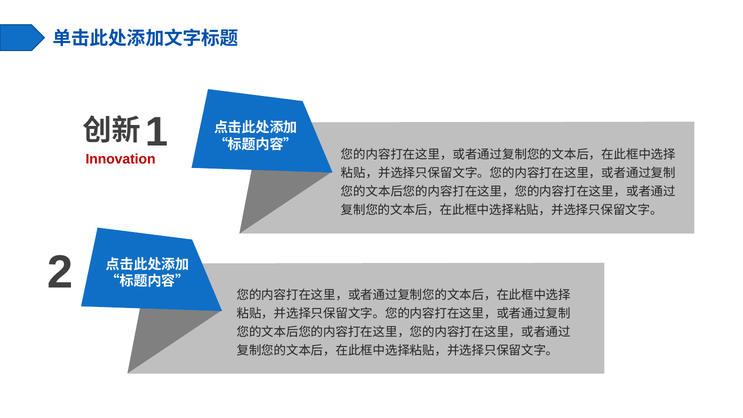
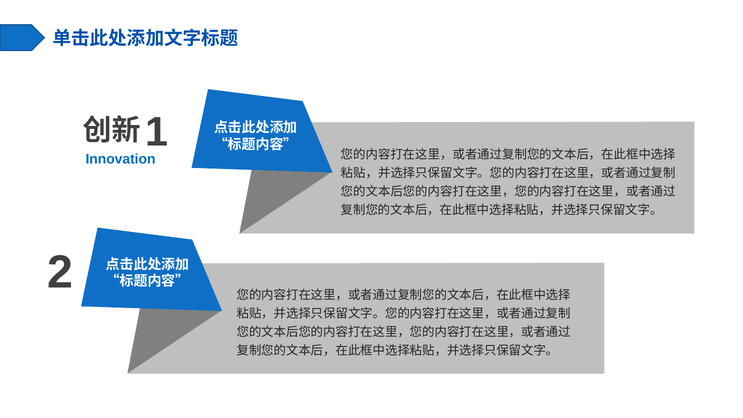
Innovation colour: red -> blue
